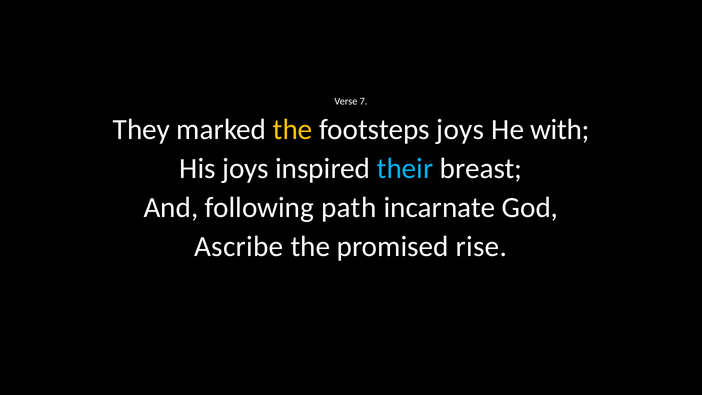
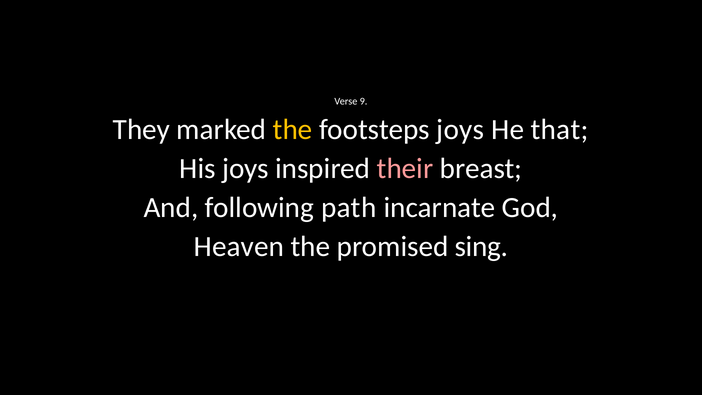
7: 7 -> 9
with: with -> that
their colour: light blue -> pink
Ascribe: Ascribe -> Heaven
rise: rise -> sing
